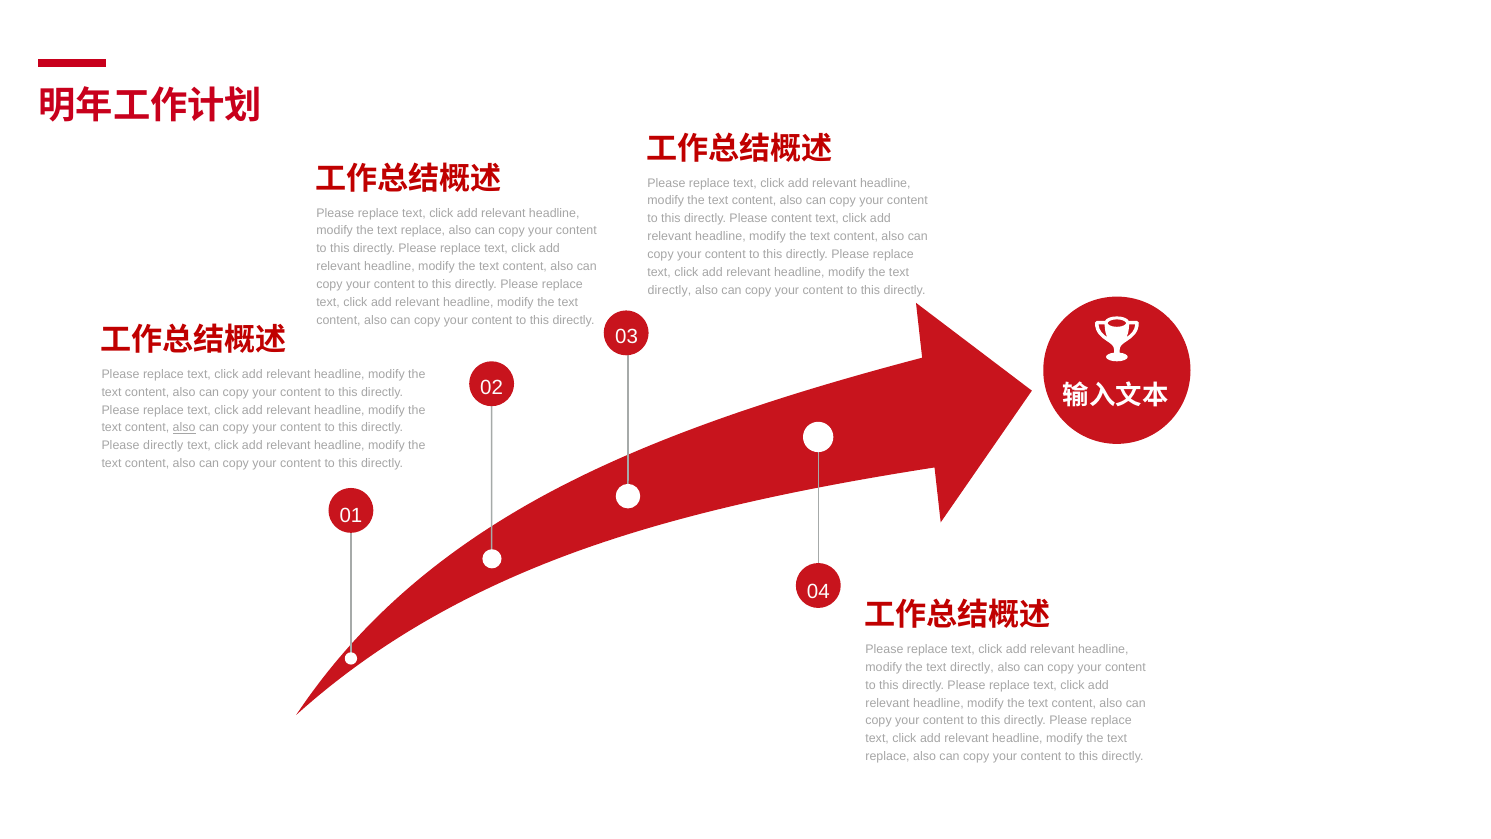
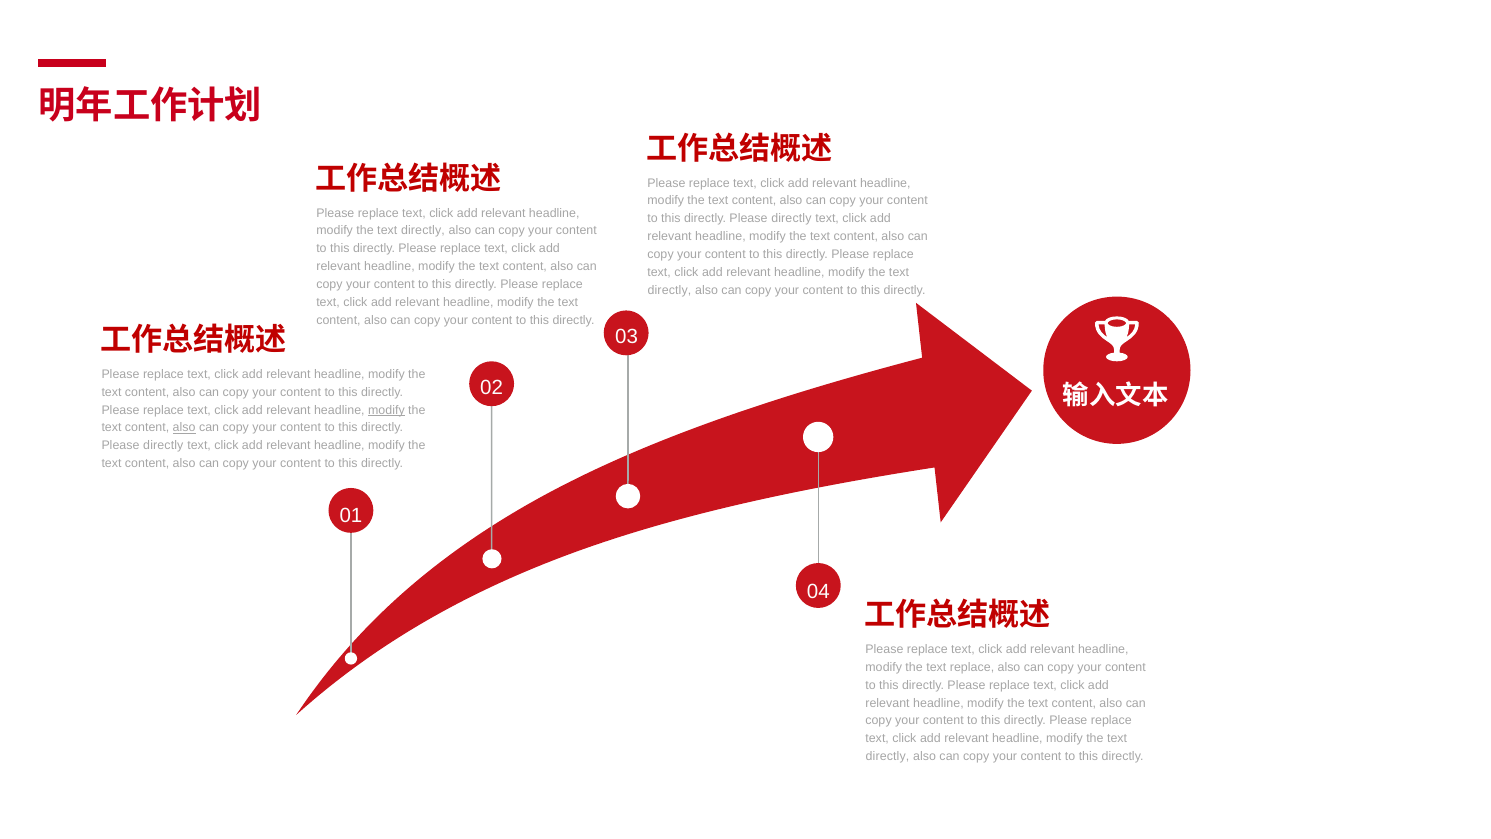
content at (791, 219): content -> directly
replace at (423, 231): replace -> directly
modify at (386, 410) underline: none -> present
directly at (972, 667): directly -> replace
replace at (888, 756): replace -> directly
